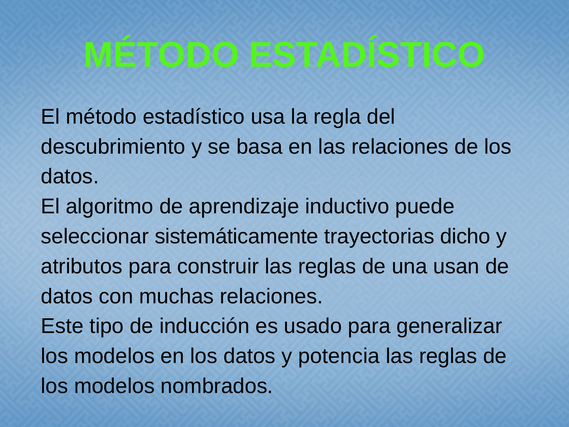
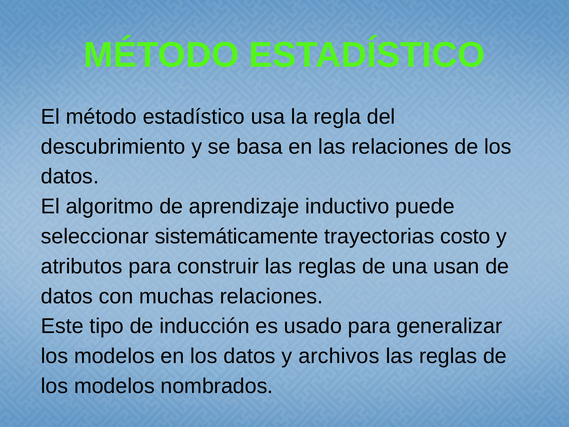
dicho: dicho -> costo
potencia: potencia -> archivos
